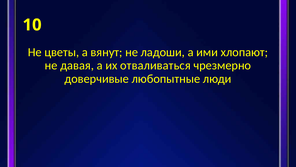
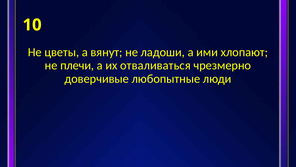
давая: давая -> плечи
